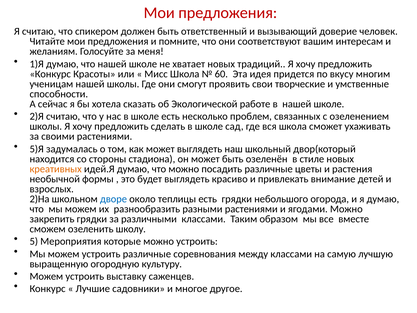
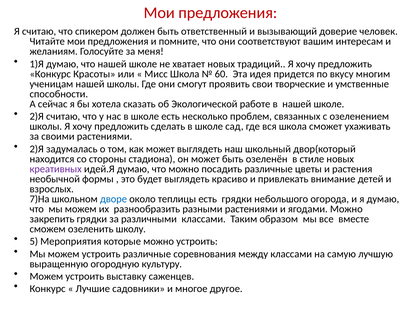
5)Я at (37, 149): 5)Я -> 2)Я
креативных colour: orange -> purple
2)На: 2)На -> 7)На
